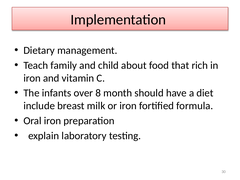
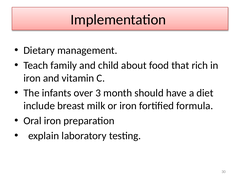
8: 8 -> 3
